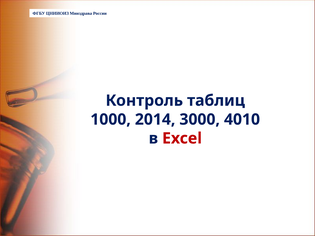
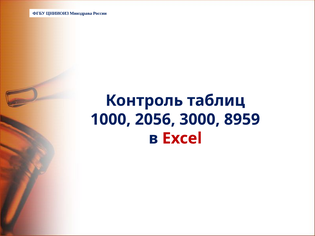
2014: 2014 -> 2056
4010: 4010 -> 8959
